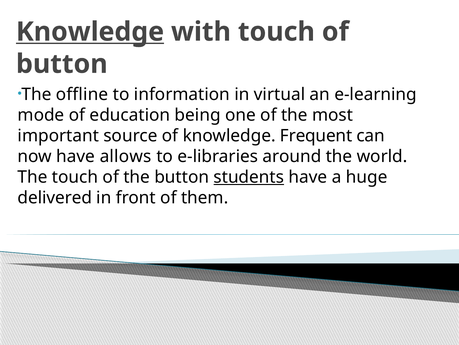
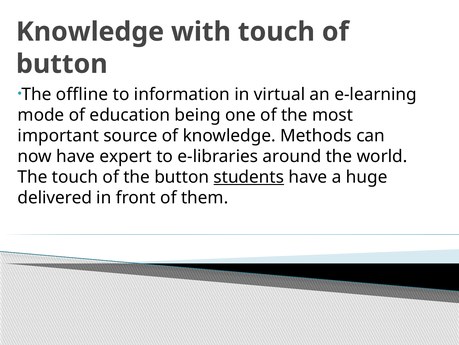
Knowledge at (90, 32) underline: present -> none
Frequent: Frequent -> Methods
allows: allows -> expert
